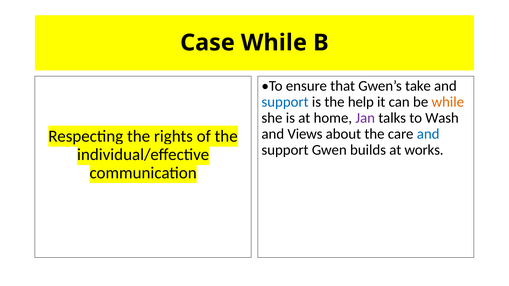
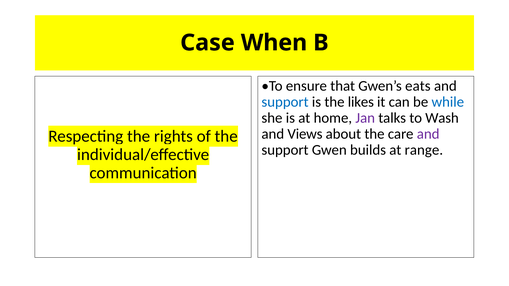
Case While: While -> When
take: take -> eats
help: help -> likes
while at (448, 102) colour: orange -> blue
and at (428, 134) colour: blue -> purple
works: works -> range
